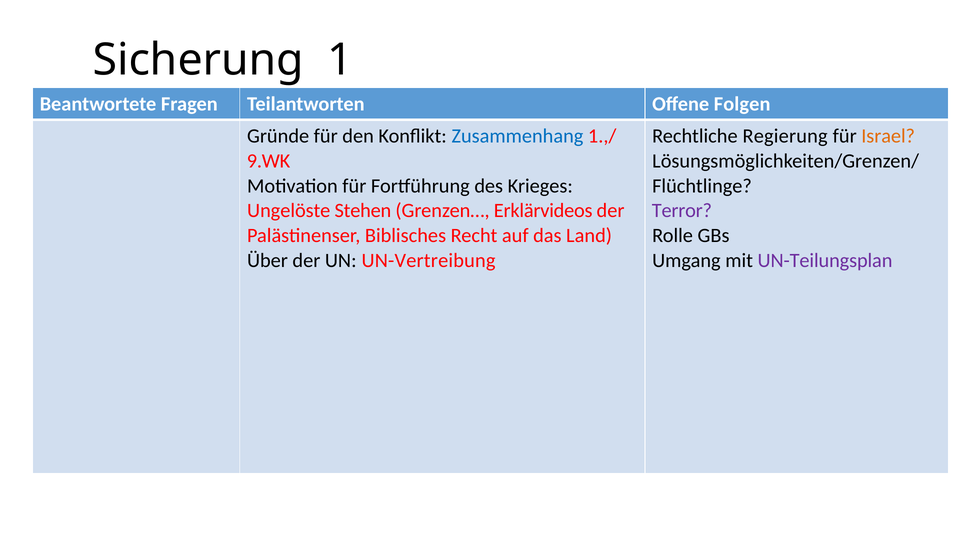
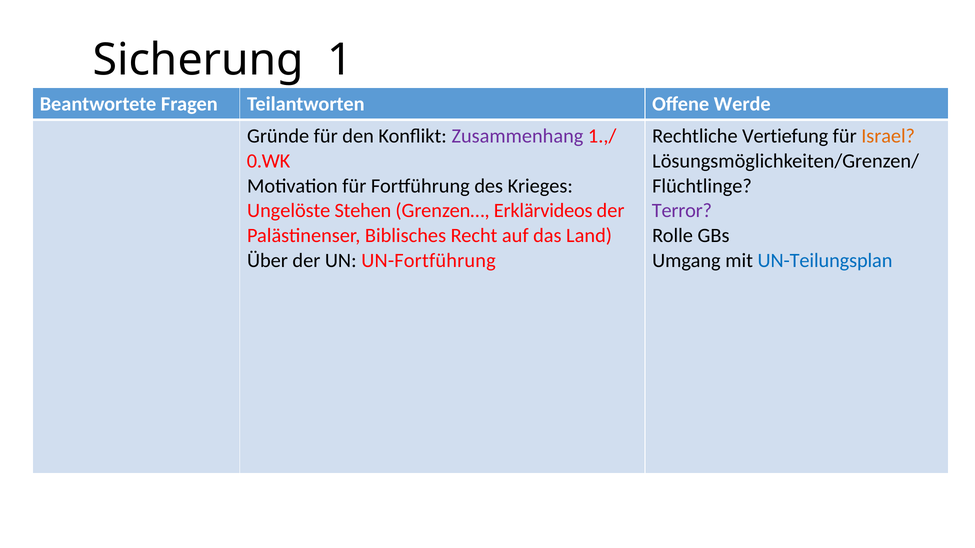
Folgen: Folgen -> Werde
Zusammenhang colour: blue -> purple
Regierung: Regierung -> Vertiefung
9.WK: 9.WK -> 0.WK
UN-Vertreibung: UN-Vertreibung -> UN-Fortführung
UN-Teilungsplan colour: purple -> blue
